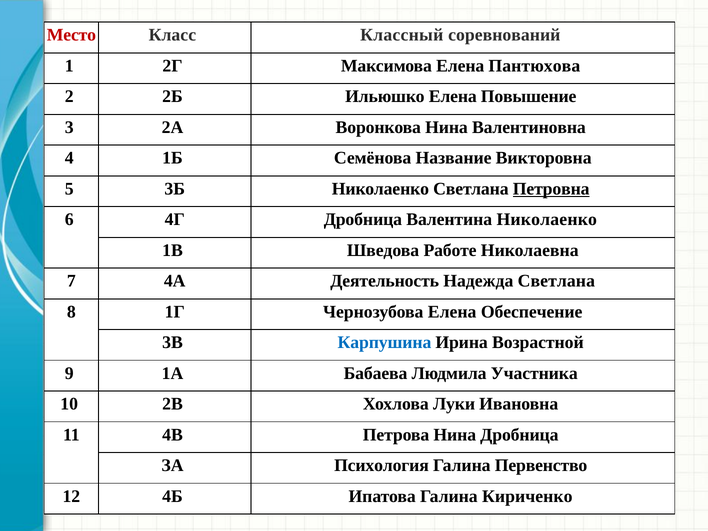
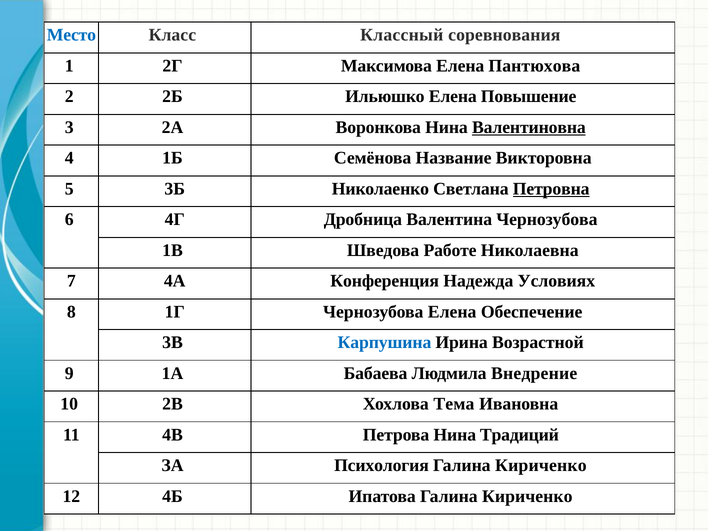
Место colour: red -> blue
соревнований: соревнований -> соревнования
Валентиновна underline: none -> present
Валентина Николаенко: Николаенко -> Чернозубова
Деятельность: Деятельность -> Конференция
Надежда Светлана: Светлана -> Условиях
Участника: Участника -> Внедрение
Луки: Луки -> Тема
Нина Дробница: Дробница -> Традиций
Первенство at (541, 465): Первенство -> Кириченко
